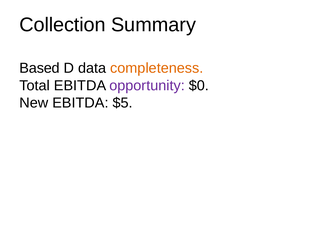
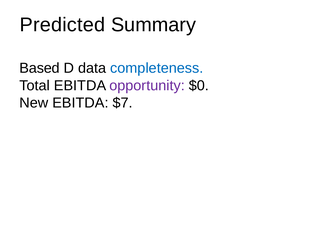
Collection: Collection -> Predicted
completeness colour: orange -> blue
$5: $5 -> $7
